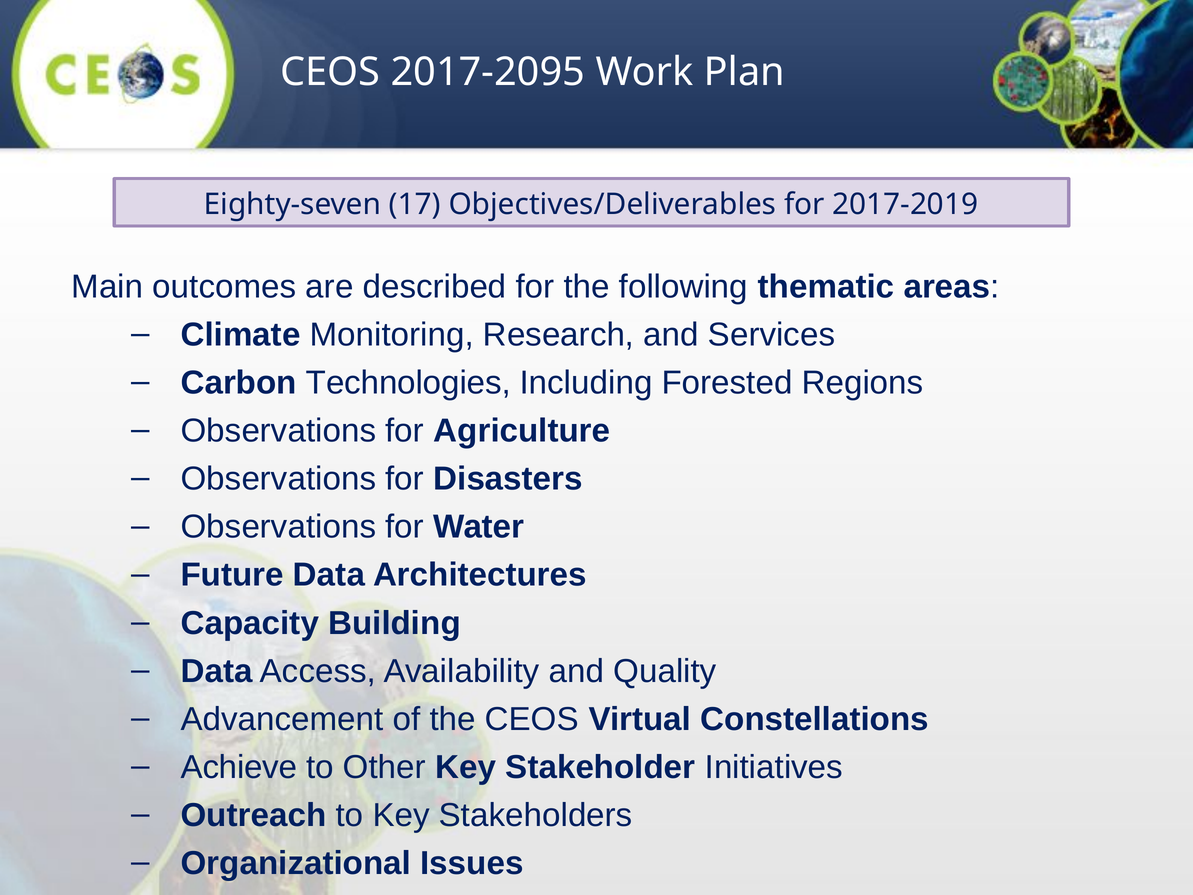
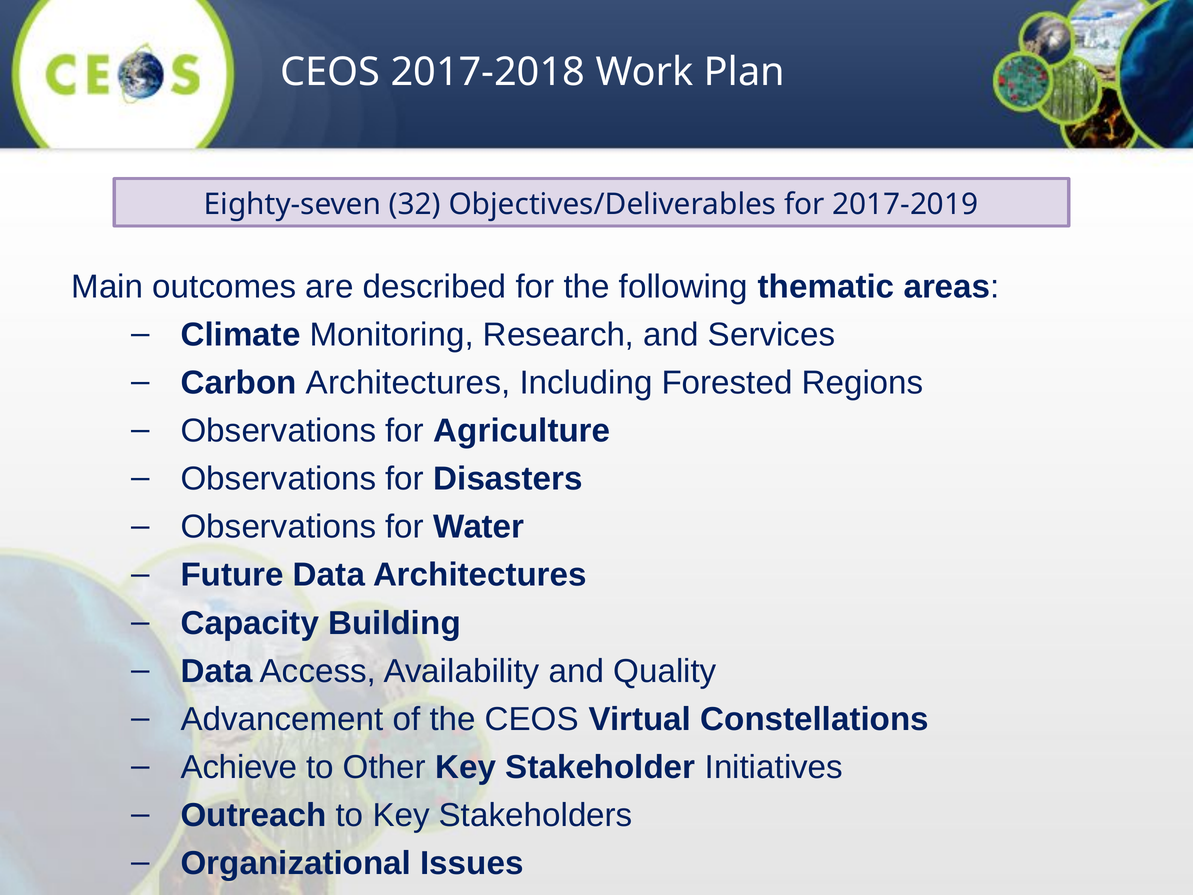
2017-2095: 2017-2095 -> 2017-2018
17: 17 -> 32
Carbon Technologies: Technologies -> Architectures
